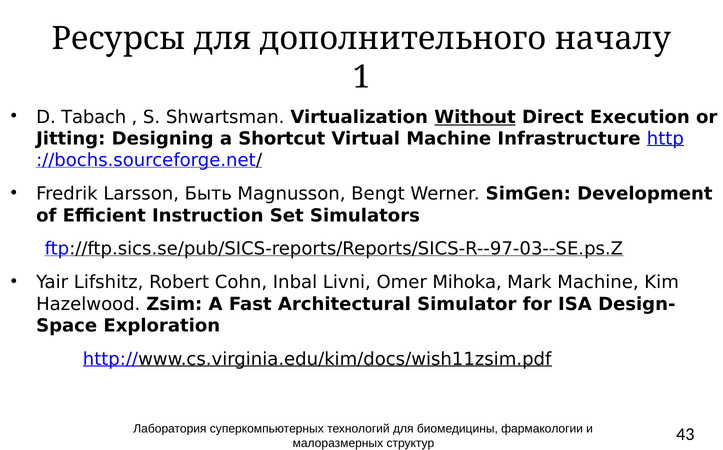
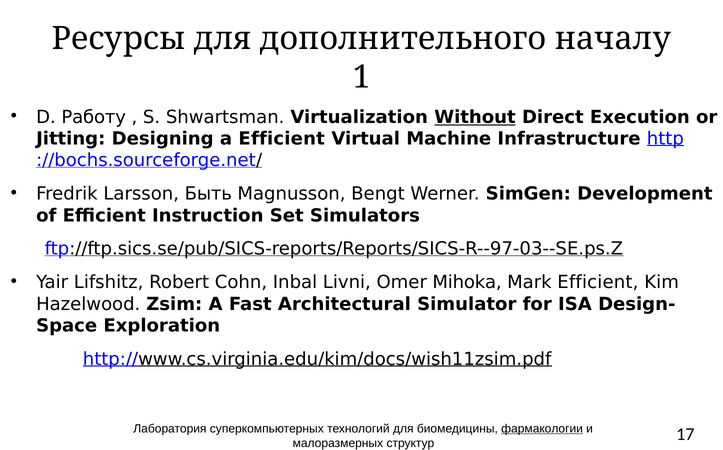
Tabach: Tabach -> Работу
a Shortcut: Shortcut -> Efficient
Mark Machine: Machine -> Efficient
фармакологии underline: none -> present
43: 43 -> 17
